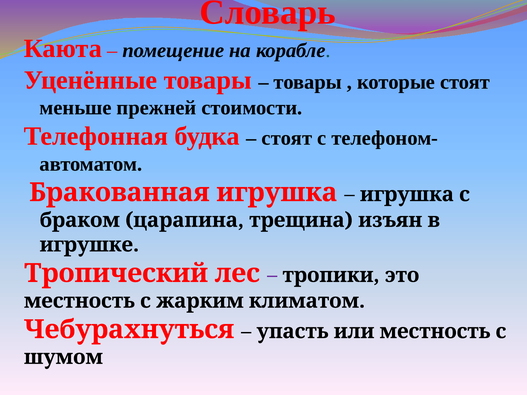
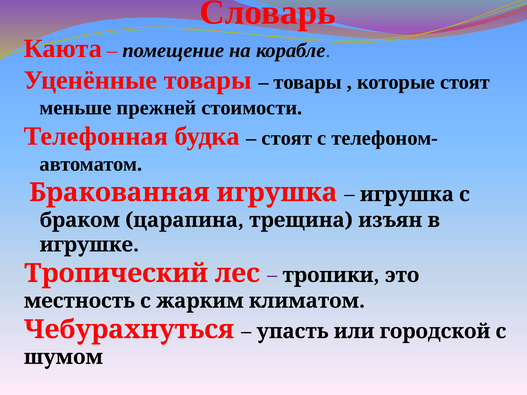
или местность: местность -> городской
